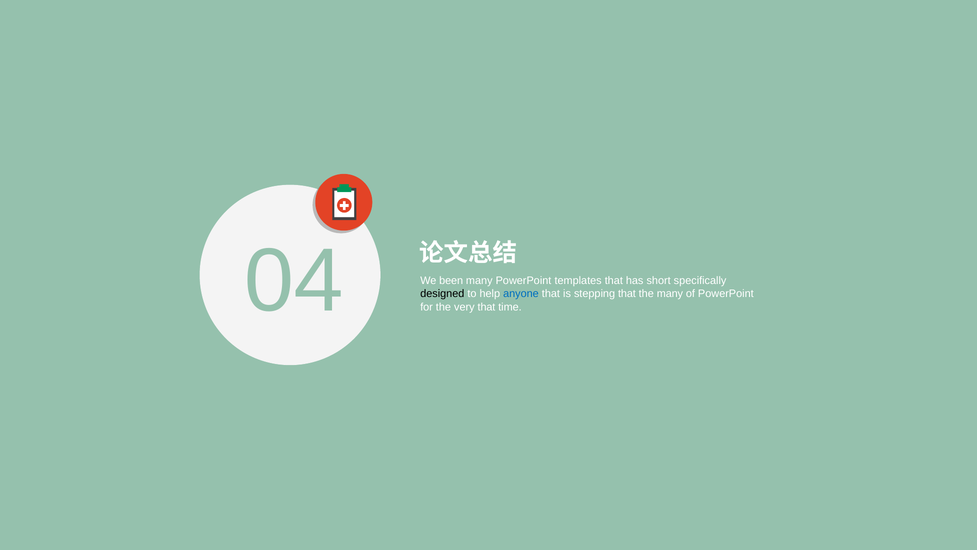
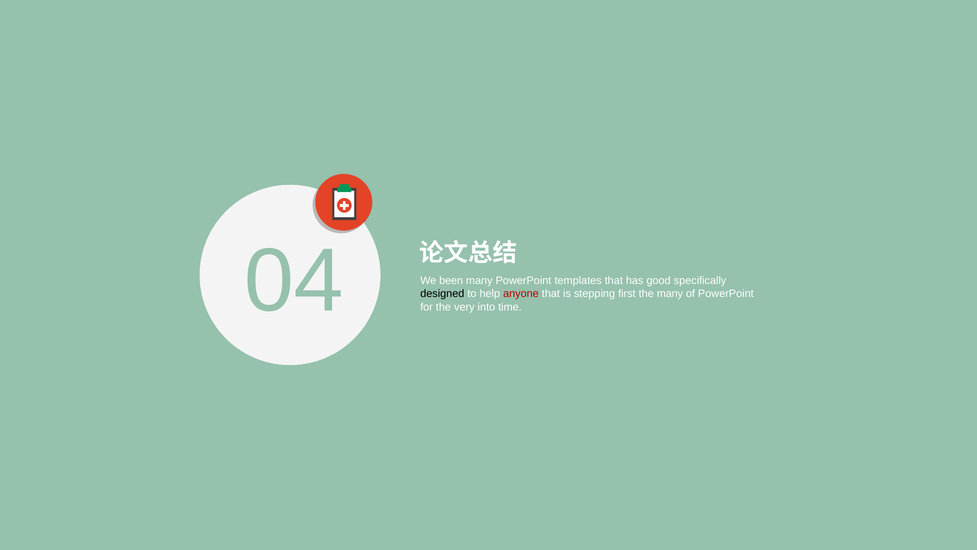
short: short -> good
anyone colour: blue -> red
stepping that: that -> first
very that: that -> into
